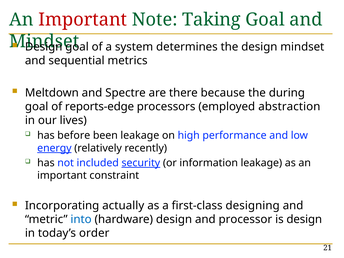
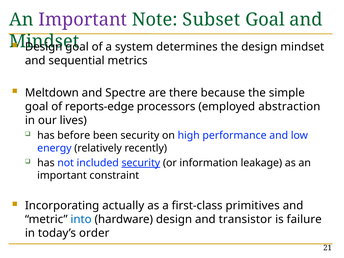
Important at (83, 20) colour: red -> purple
Taking: Taking -> Subset
during: during -> simple
been leakage: leakage -> security
energy underline: present -> none
designing: designing -> primitives
processor: processor -> transistor
is design: design -> failure
